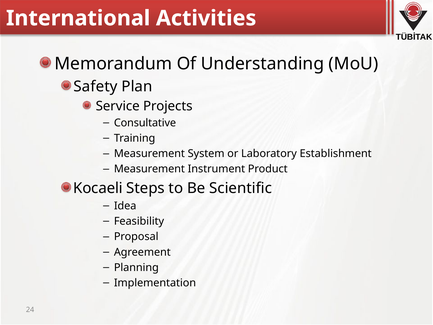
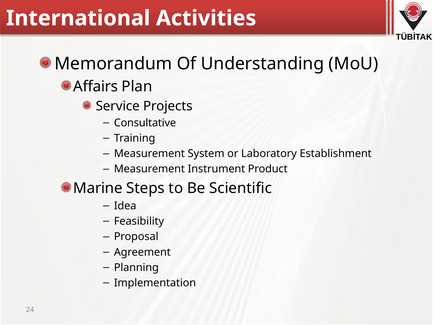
Safety: Safety -> Affairs
Kocaeli: Kocaeli -> Marine
